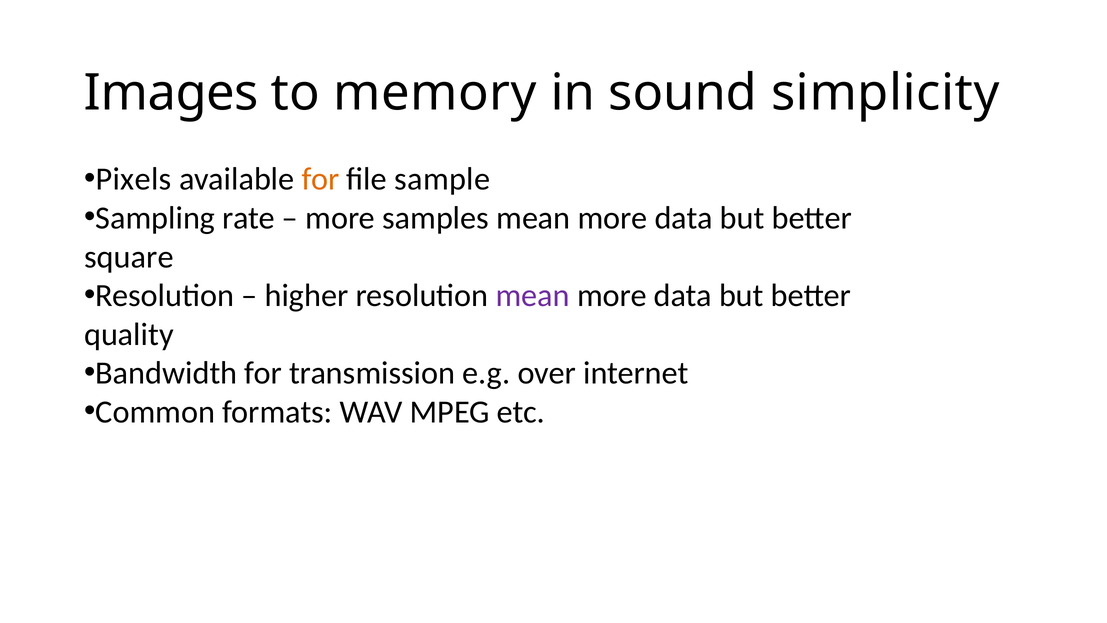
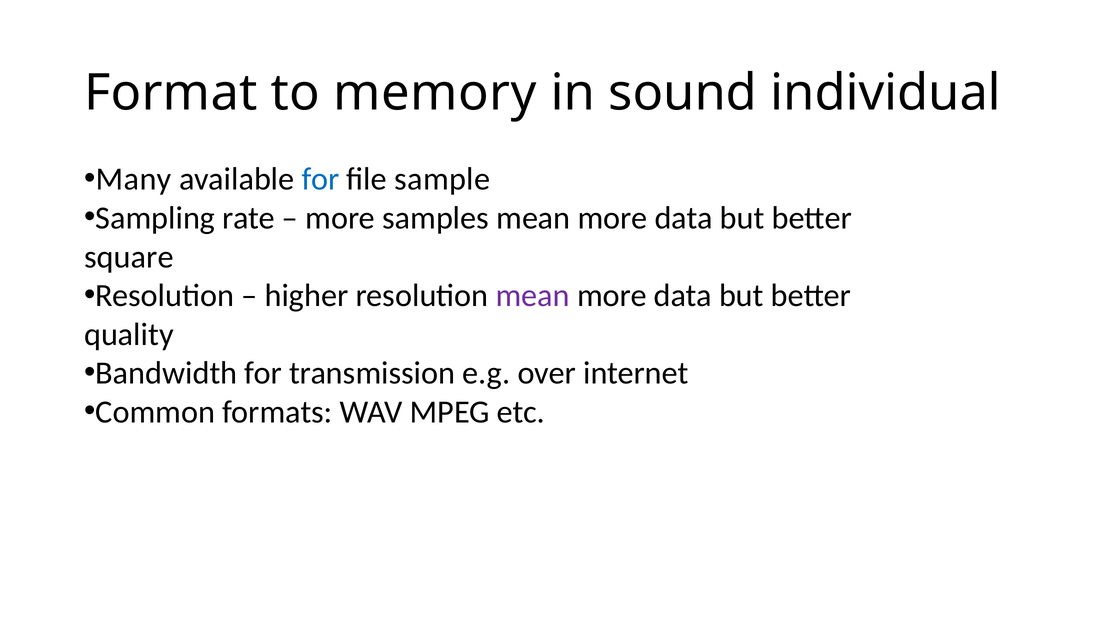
Images: Images -> Format
simplicity: simplicity -> individual
Pixels: Pixels -> Many
for at (321, 179) colour: orange -> blue
